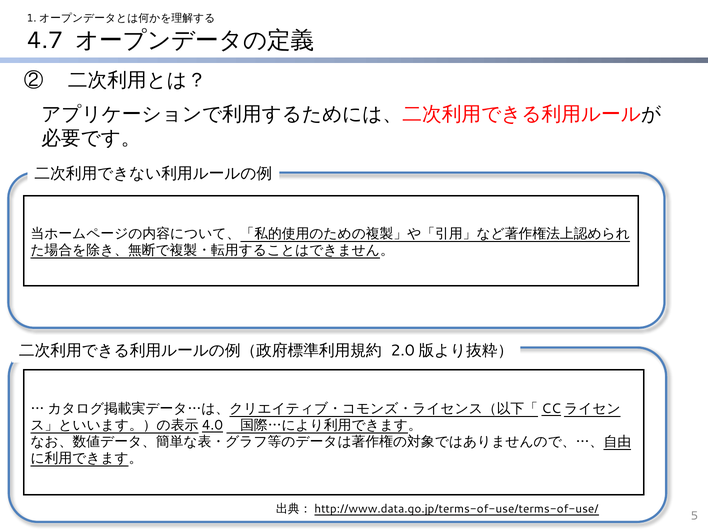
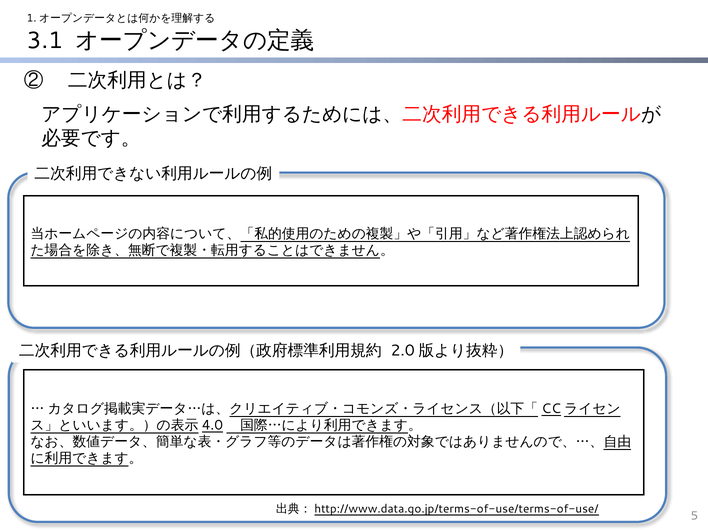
4.7: 4.7 -> 3.1
